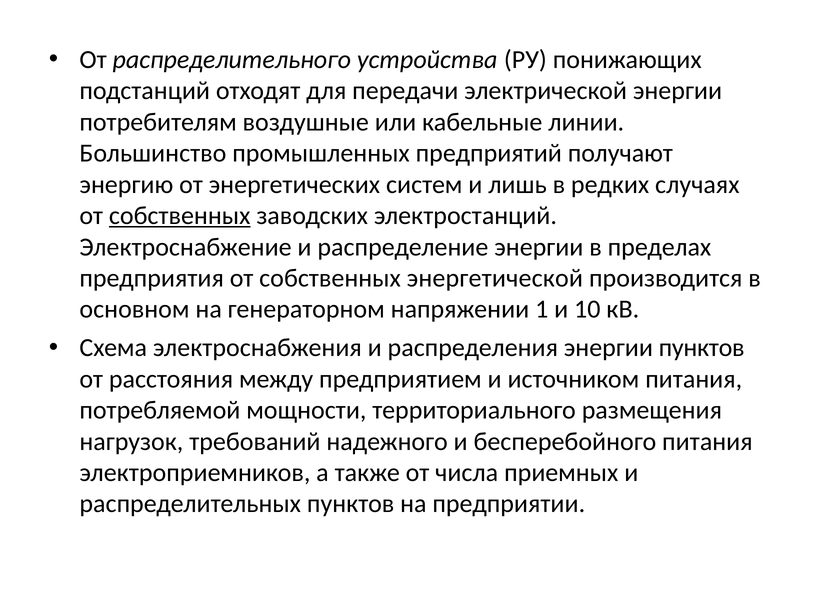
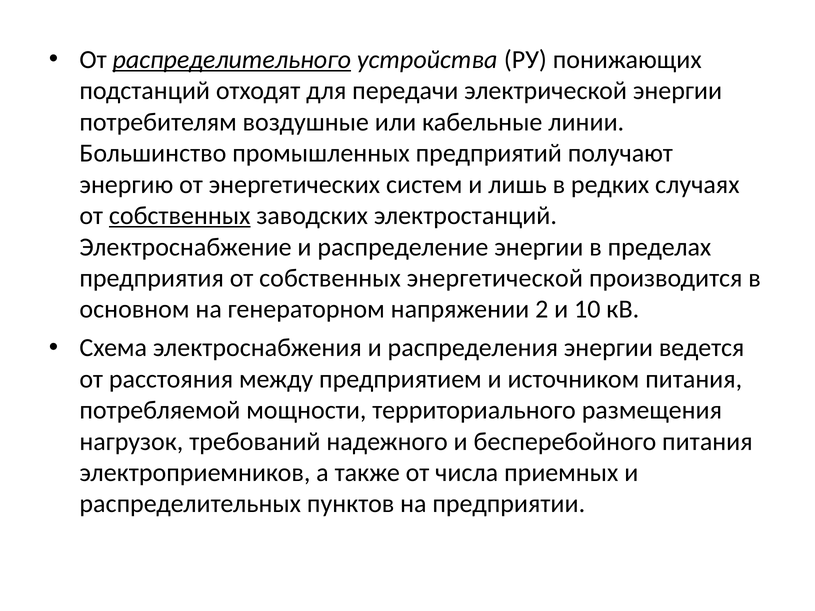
распределительного underline: none -> present
1: 1 -> 2
энергии пунктов: пунктов -> ведется
